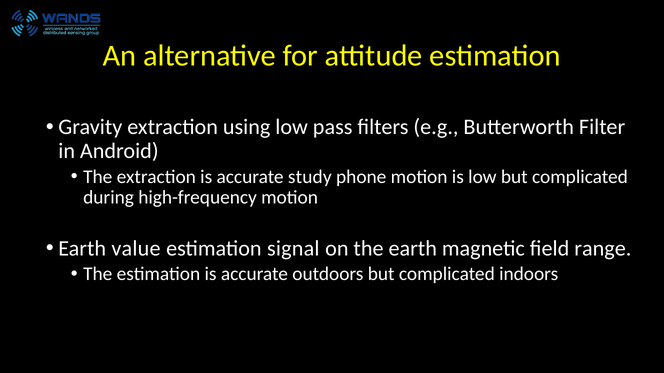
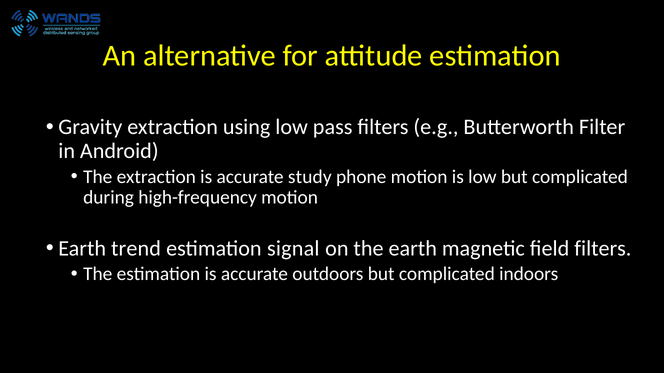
value: value -> trend
field range: range -> filters
